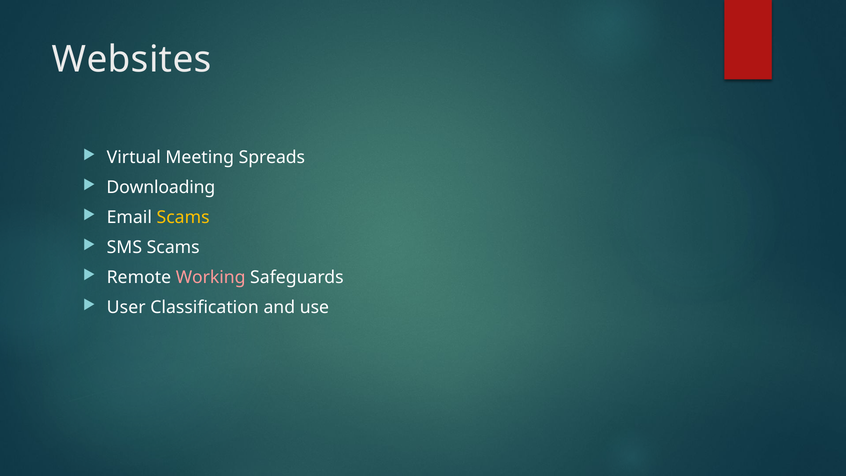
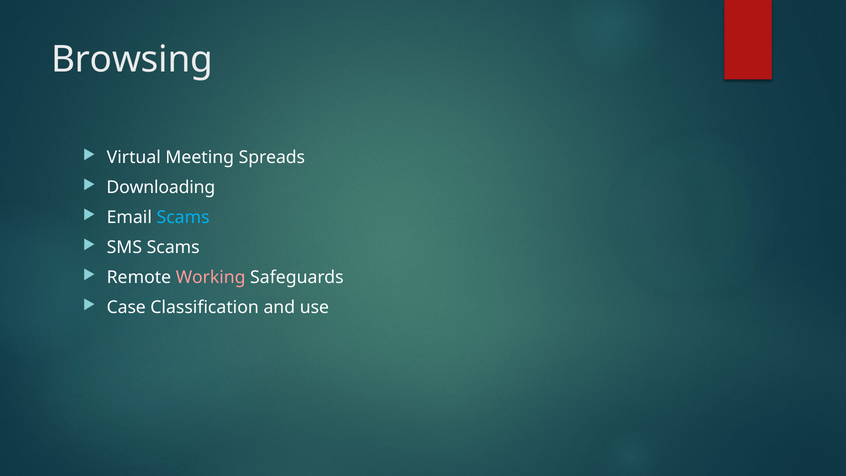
Websites: Websites -> Browsing
Scams at (183, 217) colour: yellow -> light blue
User: User -> Case
